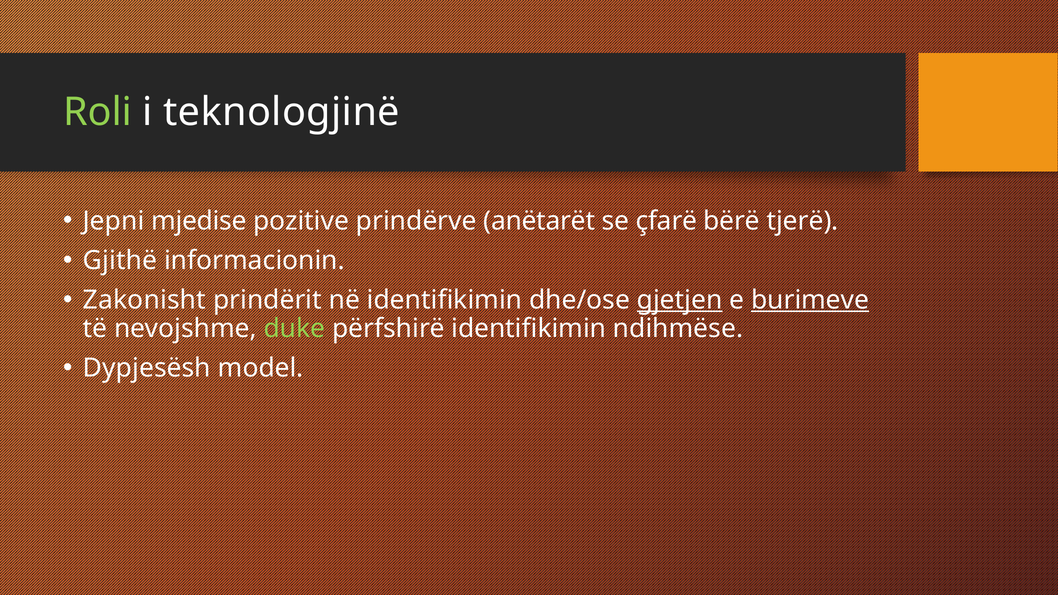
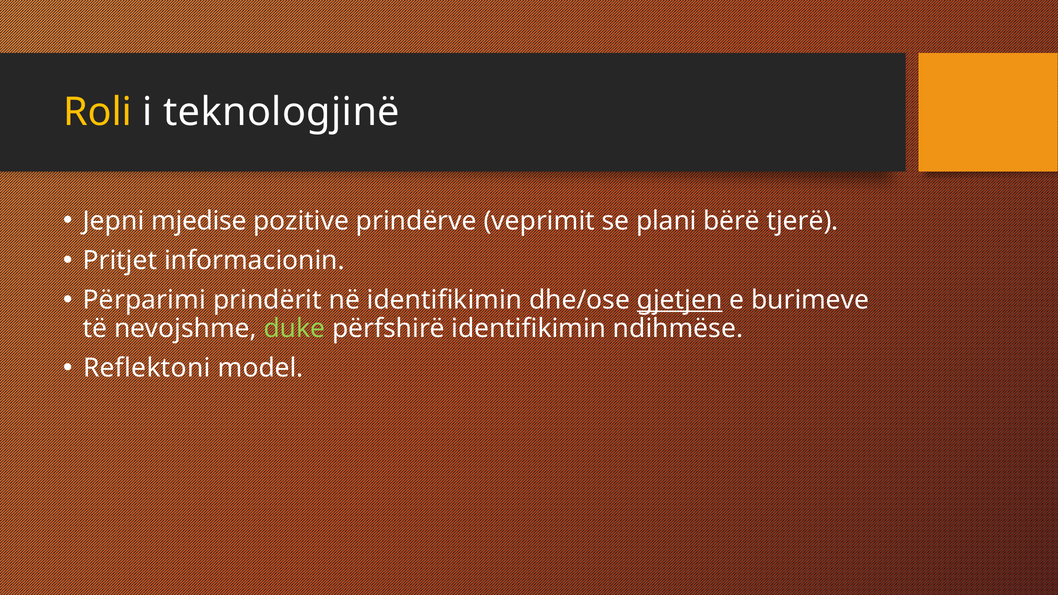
Roli colour: light green -> yellow
anëtarët: anëtarët -> veprimit
çfarë: çfarë -> plani
Gjithë: Gjithë -> Pritjet
Zakonisht: Zakonisht -> Përparimi
burimeve underline: present -> none
Dypjesësh: Dypjesësh -> Reflektoni
